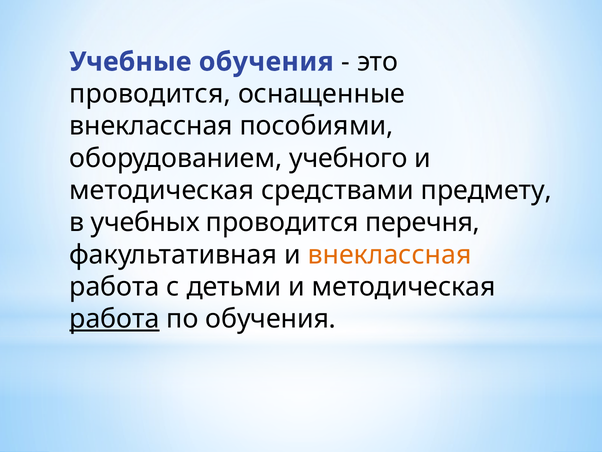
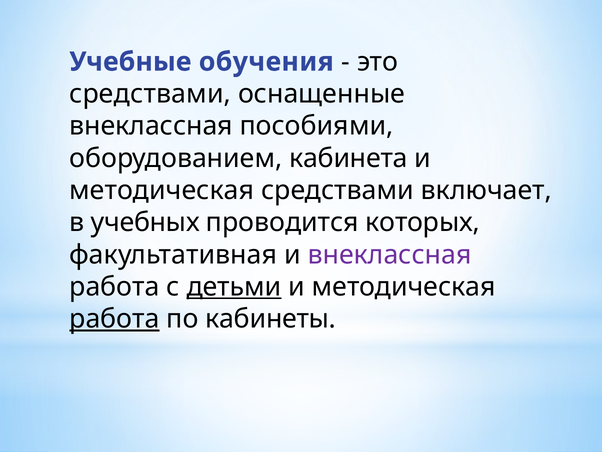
проводится at (150, 94): проводится -> средствами
учебного: учебного -> кабинета
предмету: предмету -> включает
перечня: перечня -> которых
внеклассная at (390, 254) colour: orange -> purple
детьми underline: none -> present
по обучения: обучения -> кабинеты
